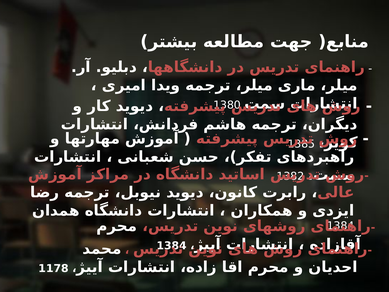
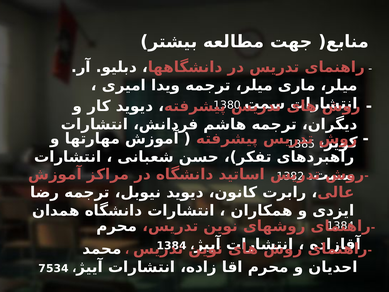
1178: 1178 -> 7534
